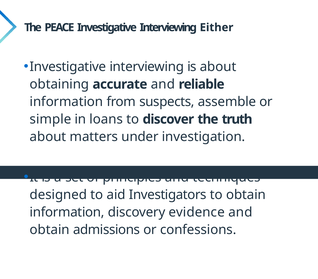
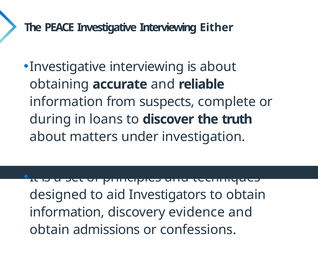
assemble: assemble -> complete
simple: simple -> during
